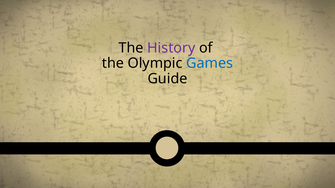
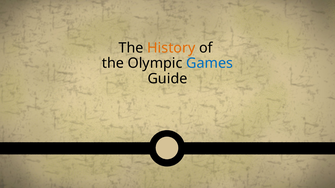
History colour: purple -> orange
